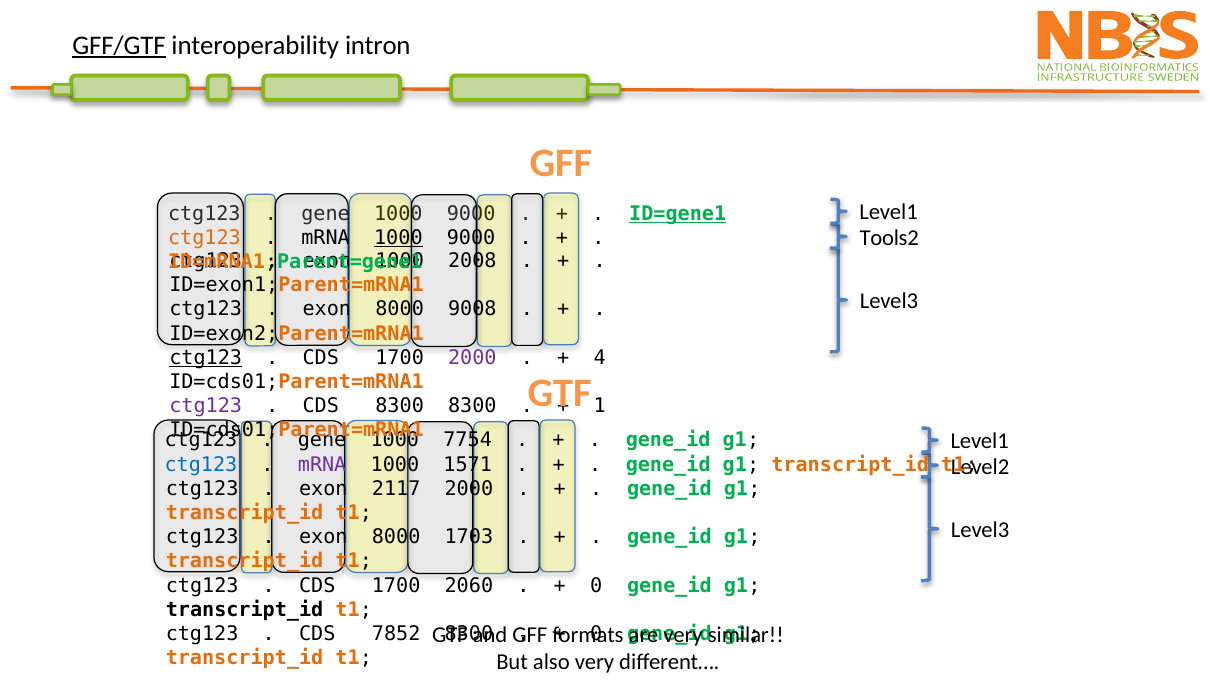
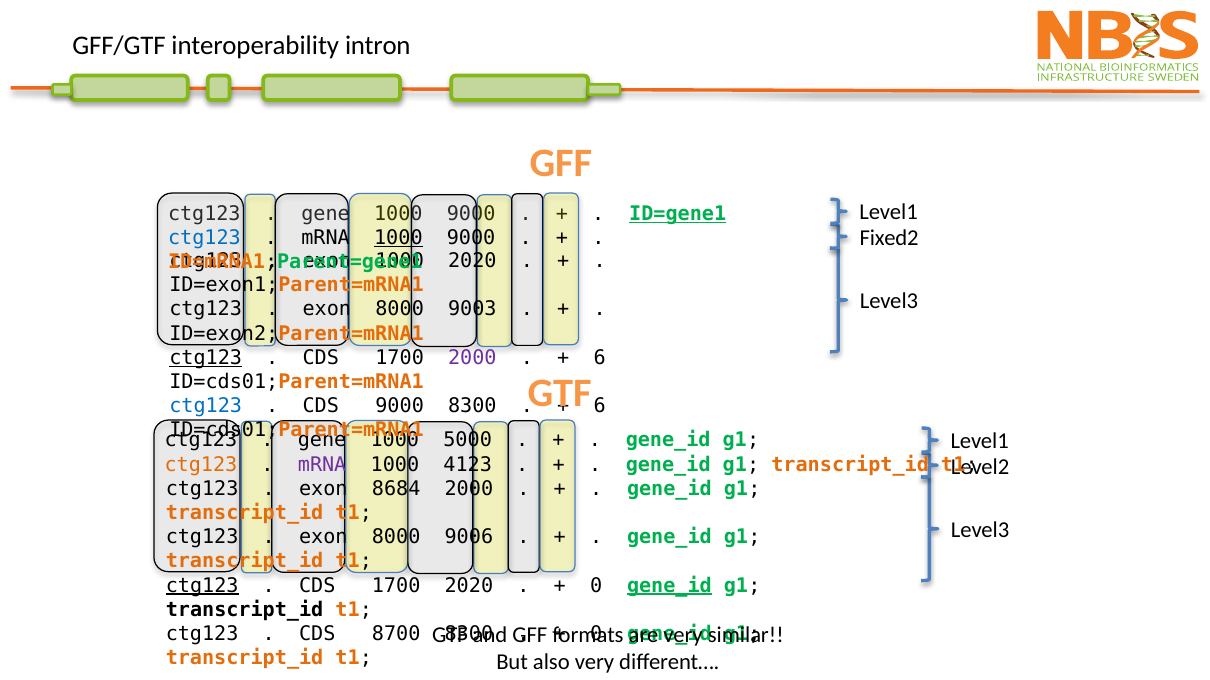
GFF/GTF underline: present -> none
ctg123 at (204, 238) colour: orange -> blue
Tools2: Tools2 -> Fixed2
2008 at (472, 261): 2008 -> 2020
9008: 9008 -> 9003
4 at (600, 358): 4 -> 6
ctg123 at (206, 406) colour: purple -> blue
CDS 8300: 8300 -> 9000
1 at (600, 406): 1 -> 6
7754: 7754 -> 5000
ctg123 at (201, 465) colour: blue -> orange
1571: 1571 -> 4123
2117: 2117 -> 8684
1703: 1703 -> 9006
ctg123 at (202, 586) underline: none -> present
1700 2060: 2060 -> 2020
gene_id at (669, 586) underline: none -> present
7852: 7852 -> 8700
